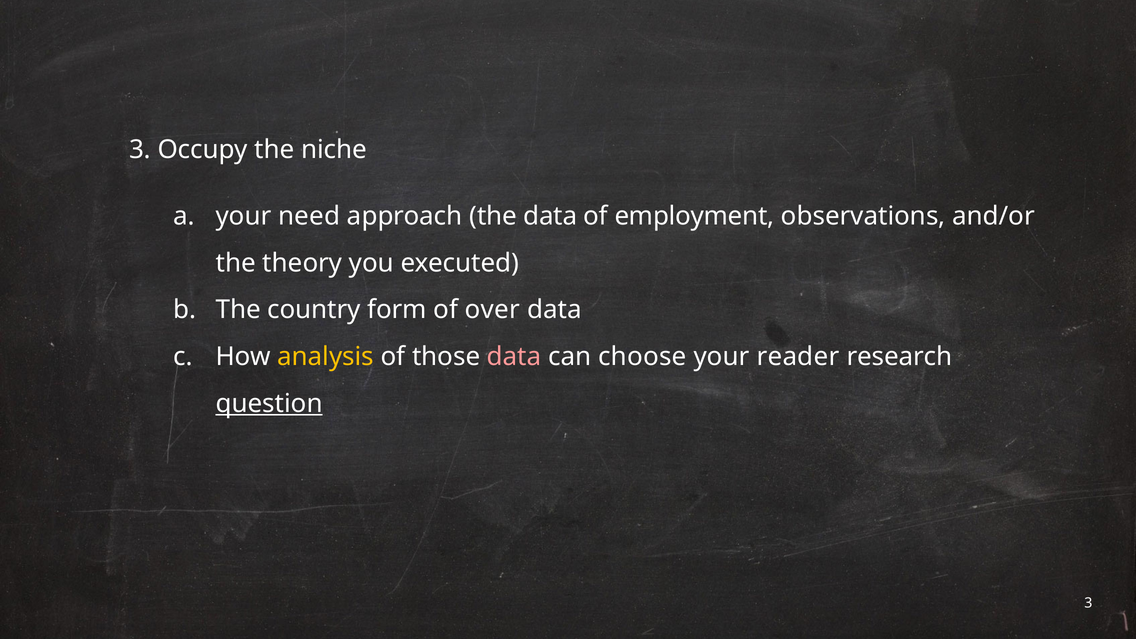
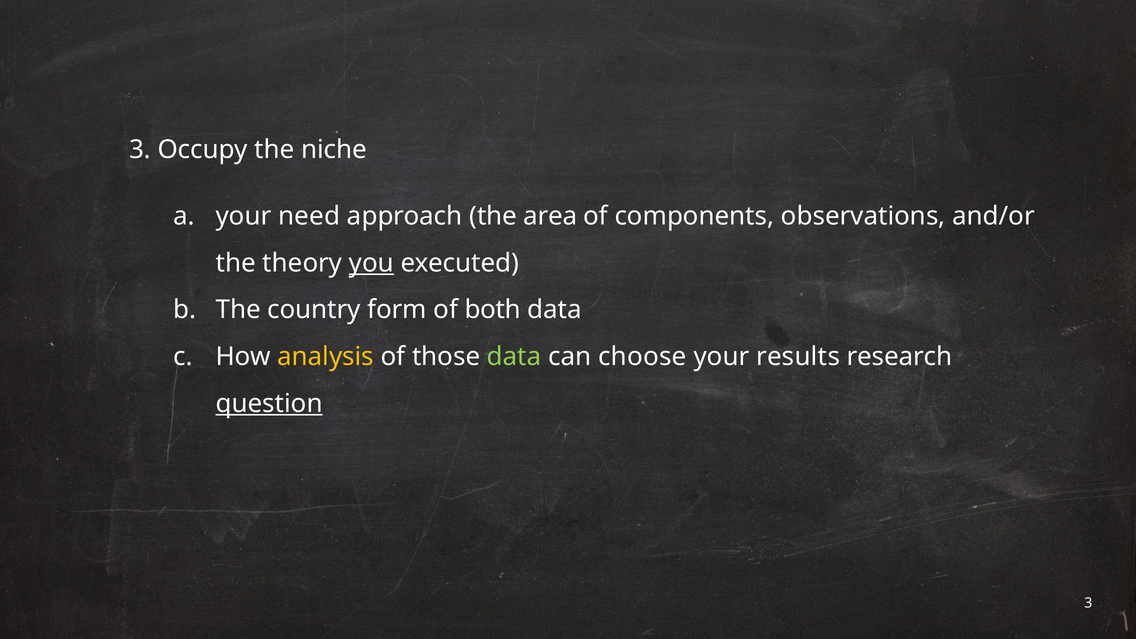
the data: data -> area
employment: employment -> components
you underline: none -> present
over: over -> both
data at (514, 357) colour: pink -> light green
reader: reader -> results
